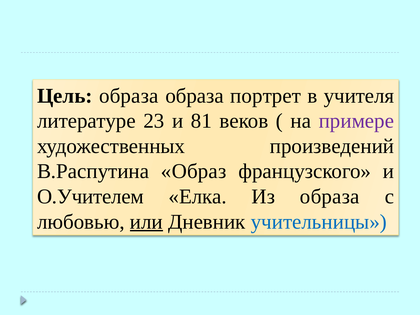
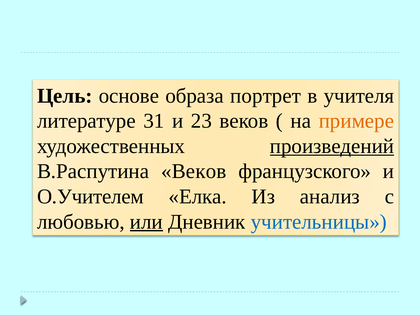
Цель образа: образа -> основе
23: 23 -> 31
81: 81 -> 23
примере colour: purple -> orange
произведений underline: none -> present
В.Распутина Образ: Образ -> Веков
Из образа: образа -> анализ
